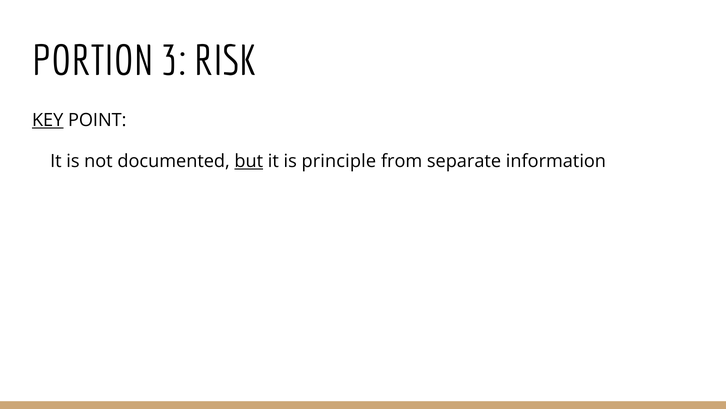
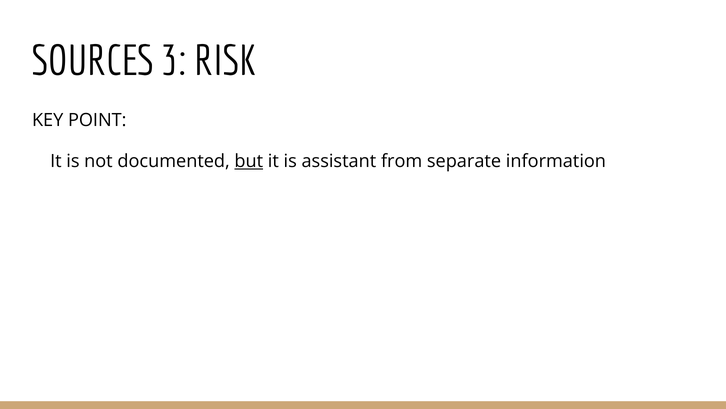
PORTION: PORTION -> SOURCES
KEY underline: present -> none
principle: principle -> assistant
